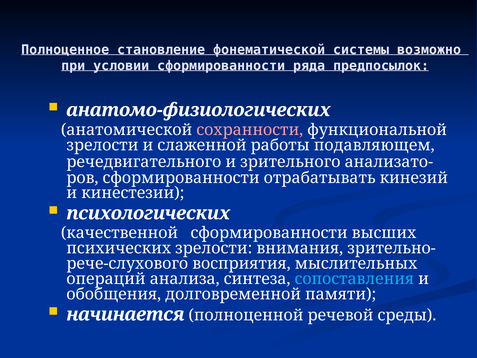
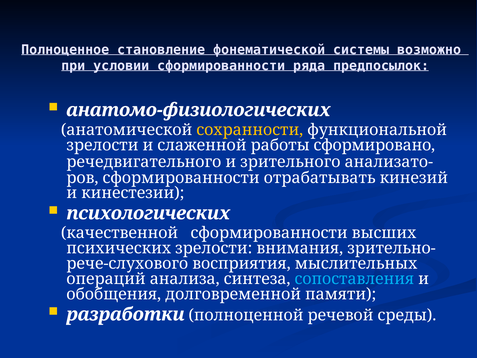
сохранности colour: pink -> yellow
подавляющем: подавляющем -> сформировано
начинается: начинается -> разработки
